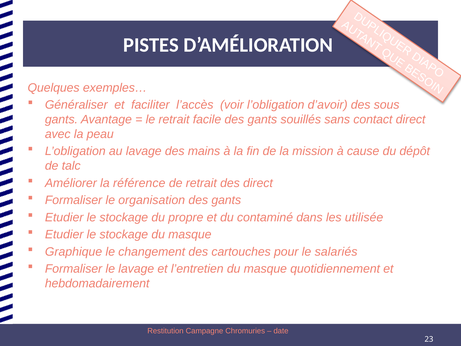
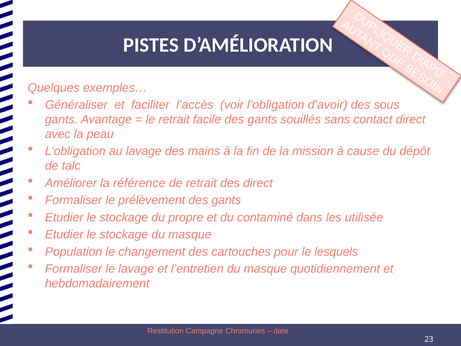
organisation: organisation -> prélèvement
Graphique: Graphique -> Population
salariés: salariés -> lesquels
